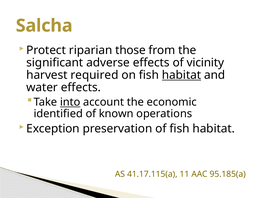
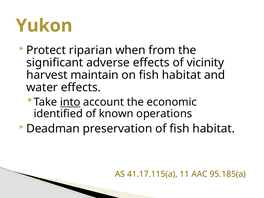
Salcha: Salcha -> Yukon
those: those -> when
required: required -> maintain
habitat at (181, 75) underline: present -> none
Exception: Exception -> Deadman
